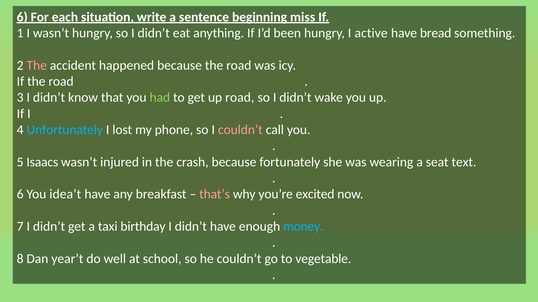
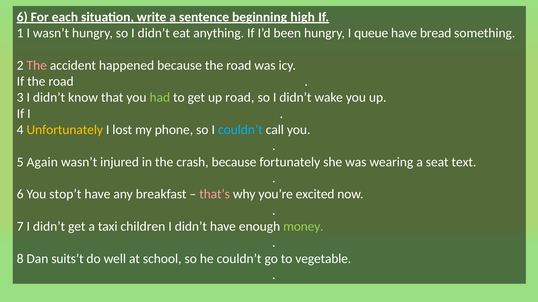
miss: miss -> high
active: active -> queue
Unfortunately colour: light blue -> yellow
couldn’t at (240, 130) colour: pink -> light blue
Isaacs: Isaacs -> Again
idea’t: idea’t -> stop’t
birthday: birthday -> children
money colour: light blue -> light green
year’t: year’t -> suits’t
